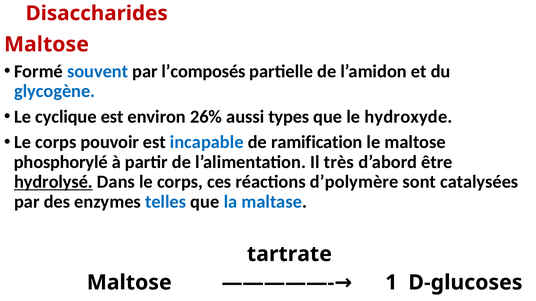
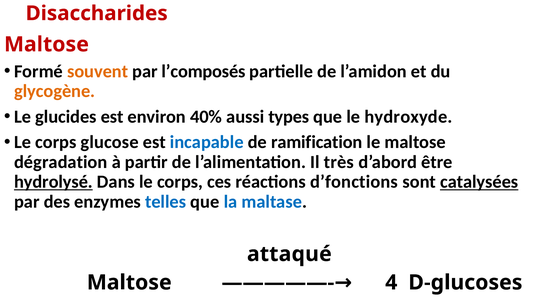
souvent colour: blue -> orange
glycogène colour: blue -> orange
cyclique: cyclique -> glucides
26%: 26% -> 40%
pouvoir: pouvoir -> glucose
phosphorylé: phosphorylé -> dégradation
d’polymère: d’polymère -> d’fonctions
catalysées underline: none -> present
tartrate: tartrate -> attaqué
1: 1 -> 4
